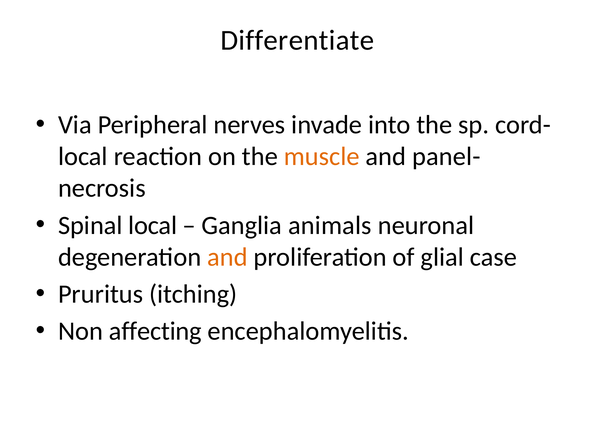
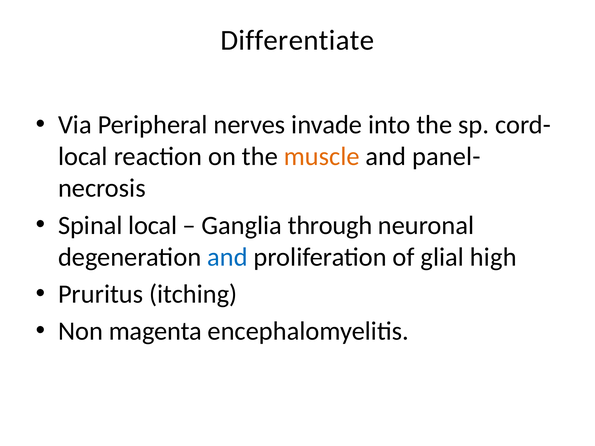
animals: animals -> through
and at (227, 257) colour: orange -> blue
case: case -> high
affecting: affecting -> magenta
